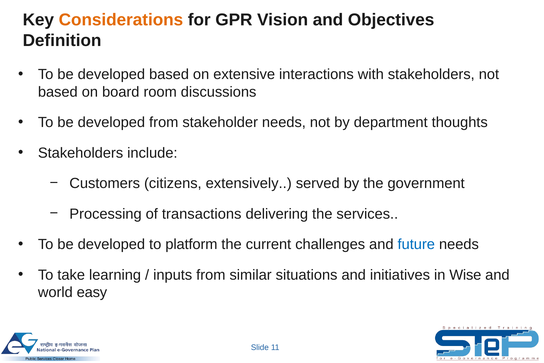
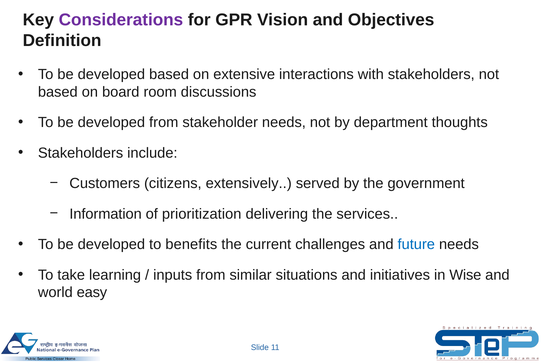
Considerations colour: orange -> purple
Processing: Processing -> Information
transactions: transactions -> prioritization
platform: platform -> benefits
